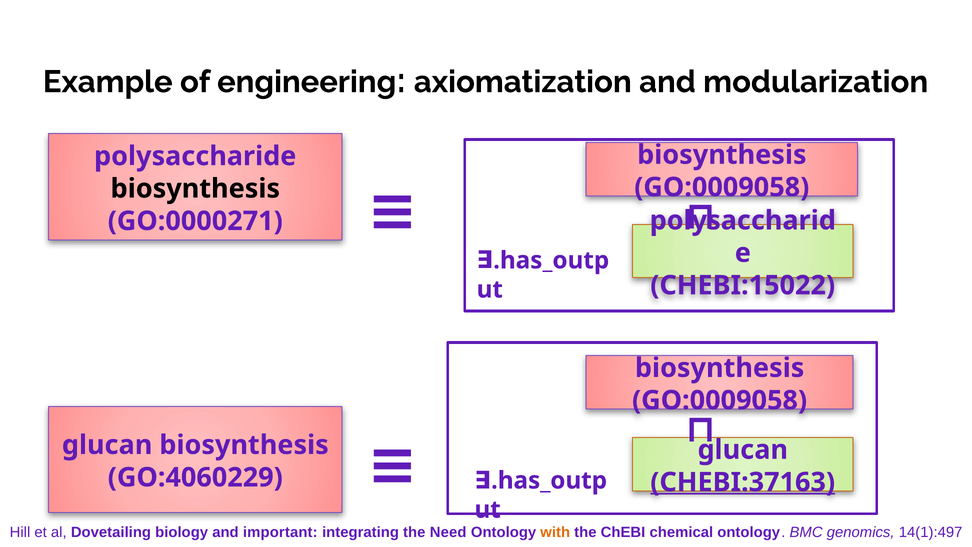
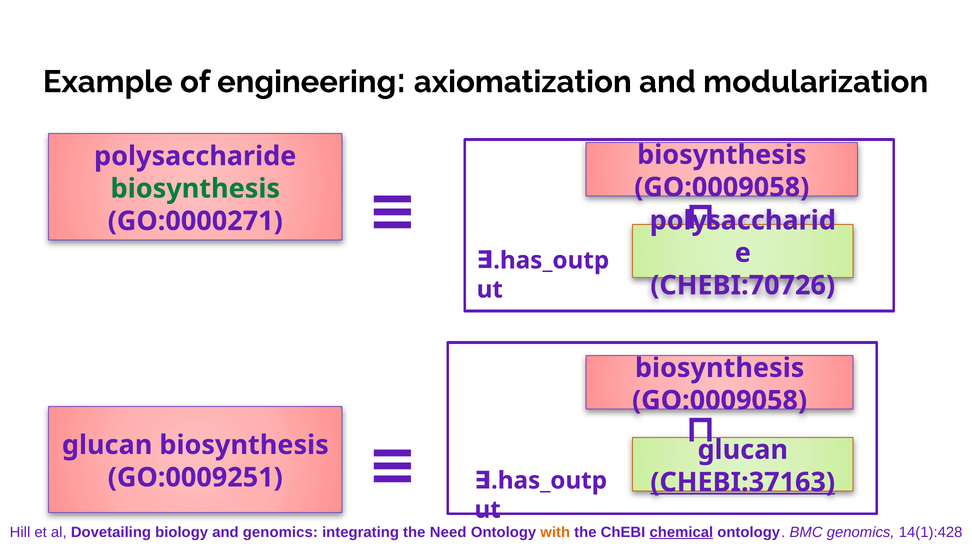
biosynthesis at (195, 189) colour: black -> green
CHEBI:15022: CHEBI:15022 -> CHEBI:70726
GO:4060229: GO:4060229 -> GO:0009251
and important: important -> genomics
chemical underline: none -> present
14(1):497: 14(1):497 -> 14(1):428
